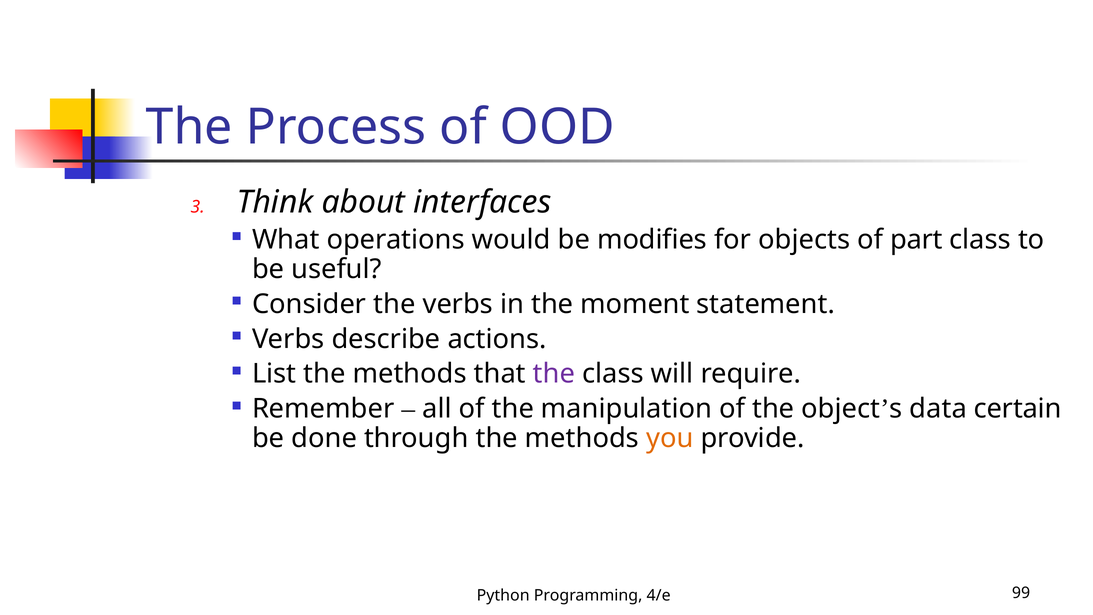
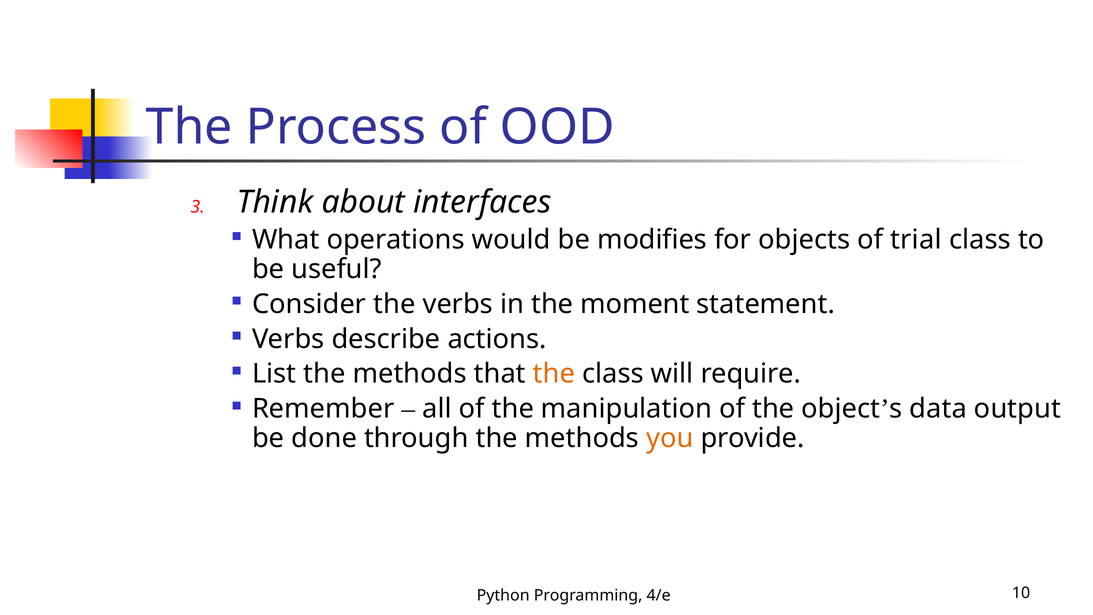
part: part -> trial
the at (554, 374) colour: purple -> orange
certain: certain -> output
99: 99 -> 10
